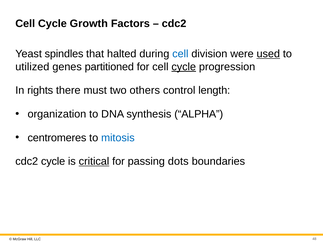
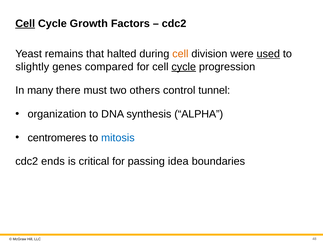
Cell at (25, 24) underline: none -> present
spindles: spindles -> remains
cell at (180, 54) colour: blue -> orange
utilized: utilized -> slightly
partitioned: partitioned -> compared
rights: rights -> many
length: length -> tunnel
cdc2 cycle: cycle -> ends
critical underline: present -> none
dots: dots -> idea
